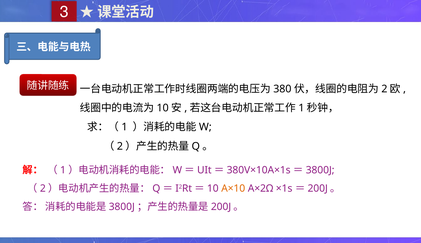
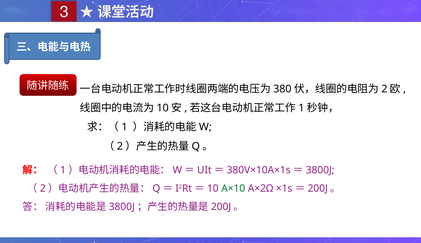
A×10 colour: orange -> green
